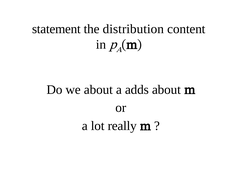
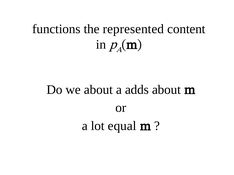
statement: statement -> functions
distribution: distribution -> represented
really: really -> equal
